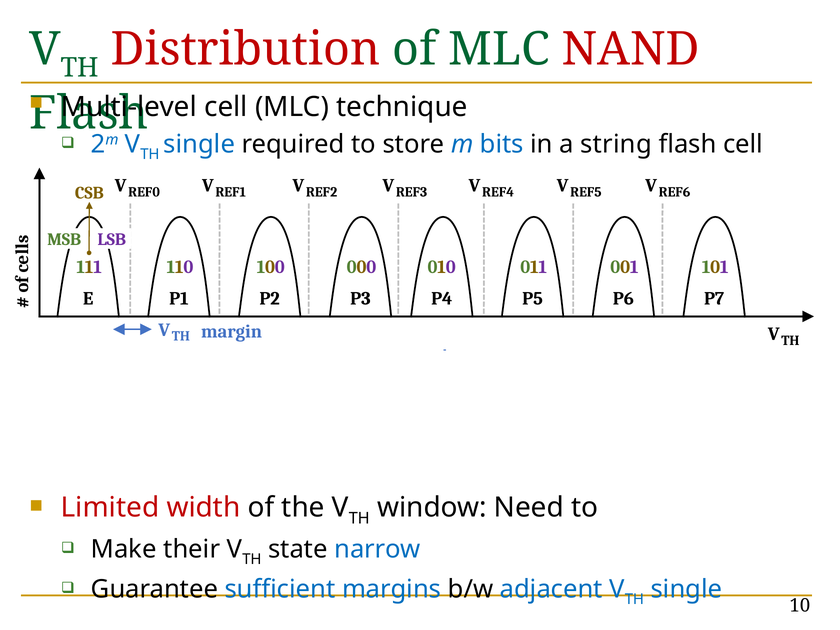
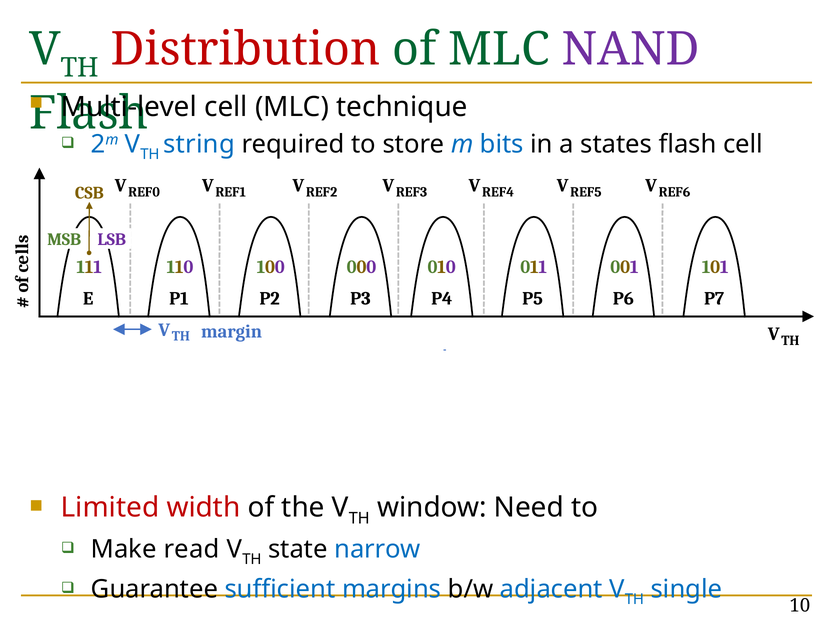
NAND colour: red -> purple
single at (199, 144): single -> string
string: string -> states
their: their -> read
